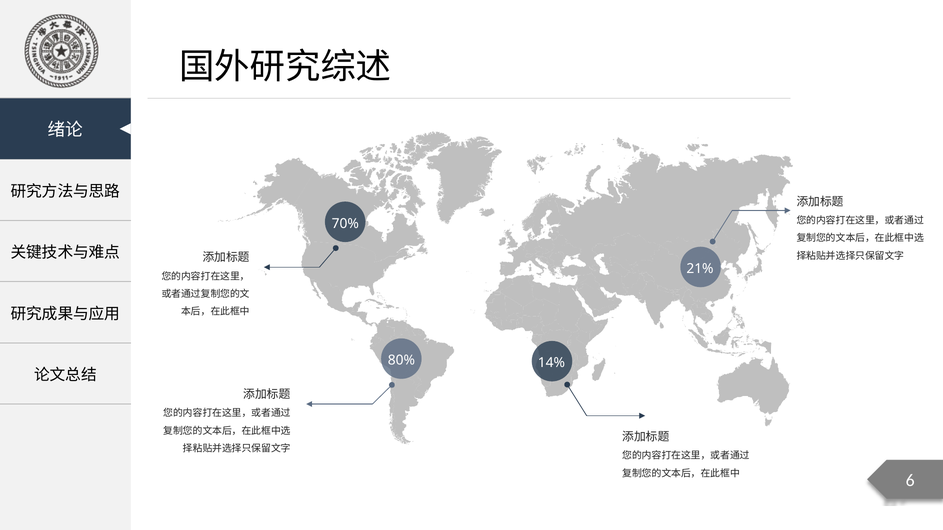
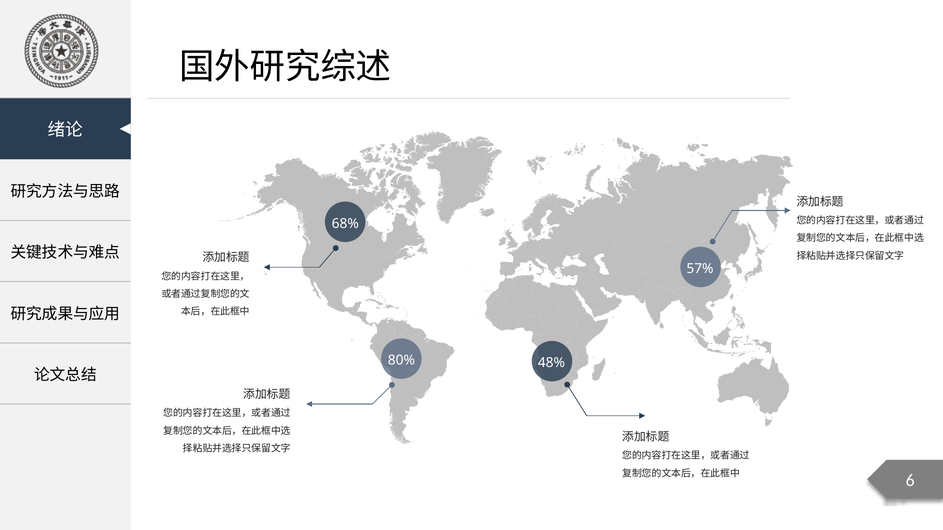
70%: 70% -> 68%
21%: 21% -> 57%
14%: 14% -> 48%
